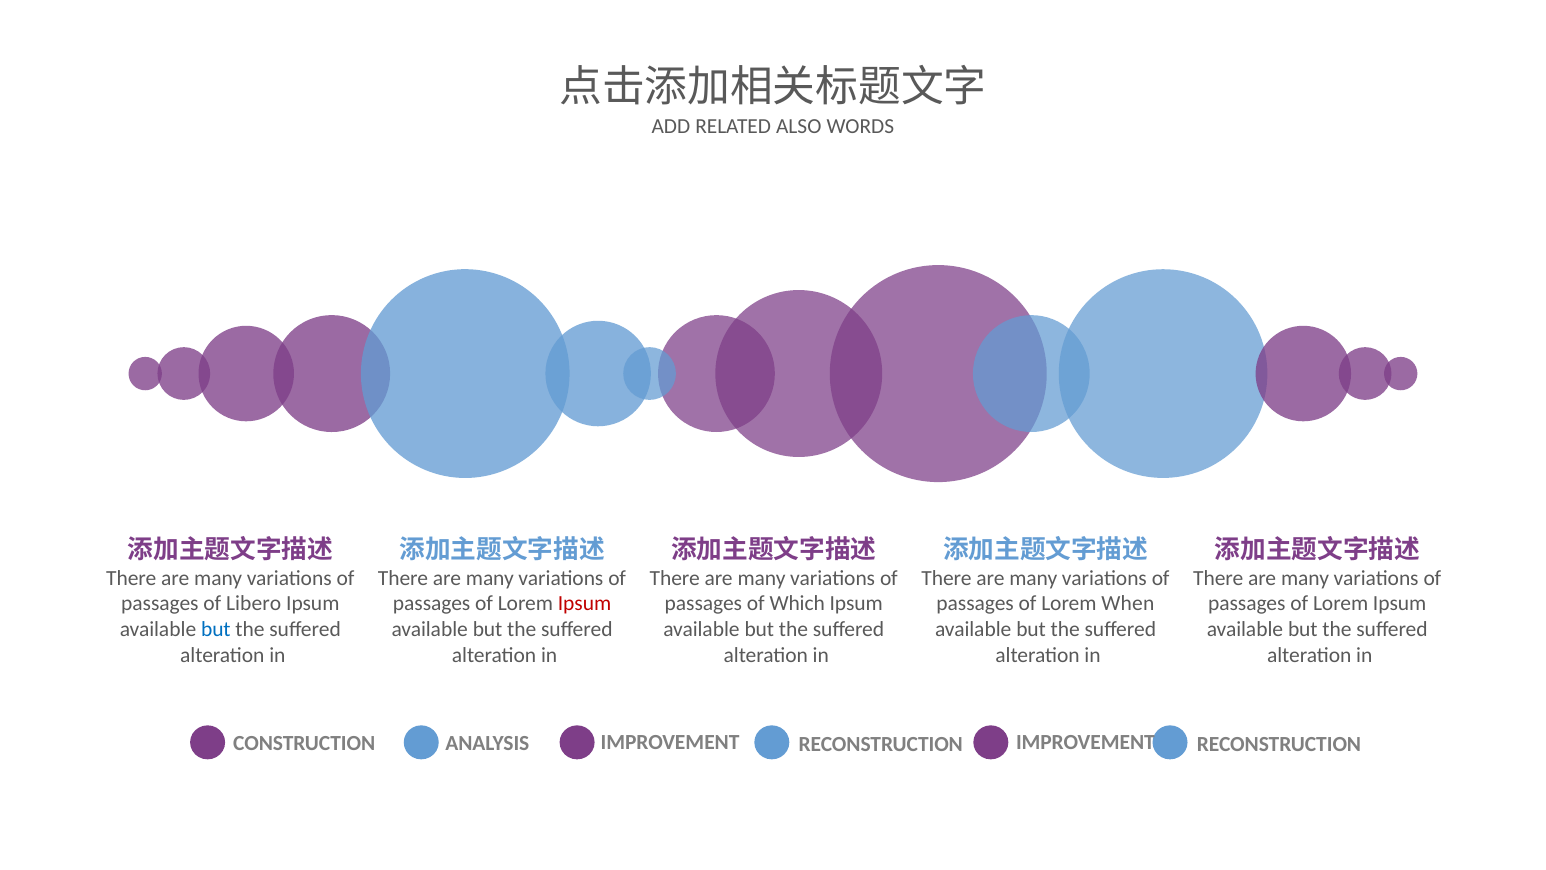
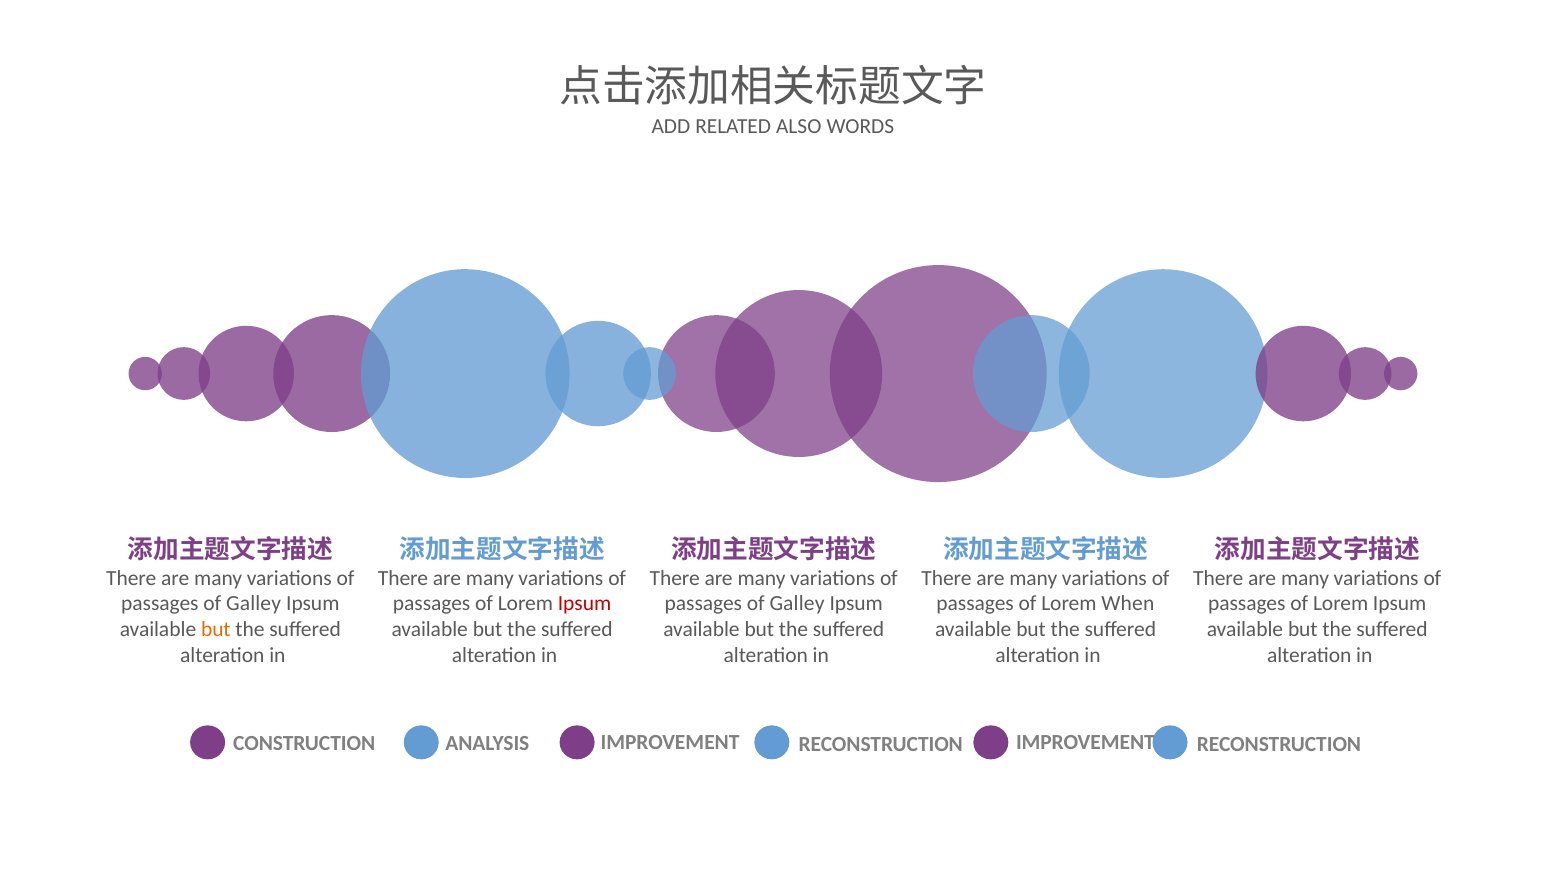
Libero at (254, 604): Libero -> Galley
Which at (797, 604): Which -> Galley
but at (216, 629) colour: blue -> orange
